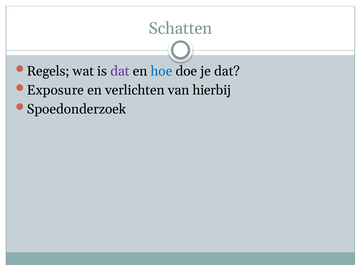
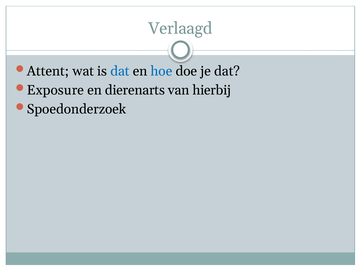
Schatten: Schatten -> Verlaagd
Regels: Regels -> Attent
dat at (120, 71) colour: purple -> blue
verlichten: verlichten -> dierenarts
